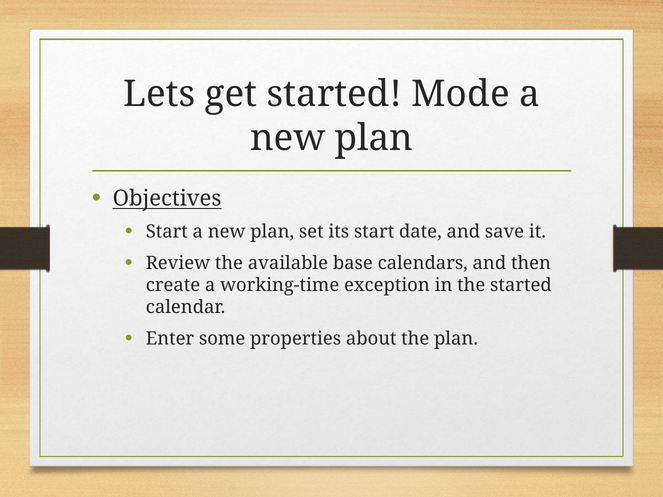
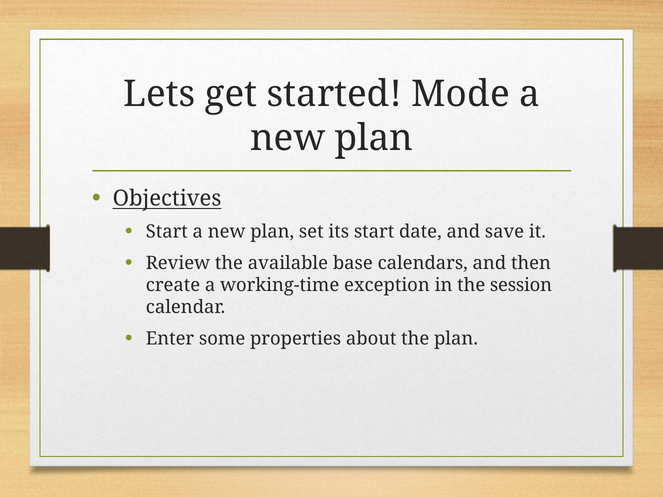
the started: started -> session
